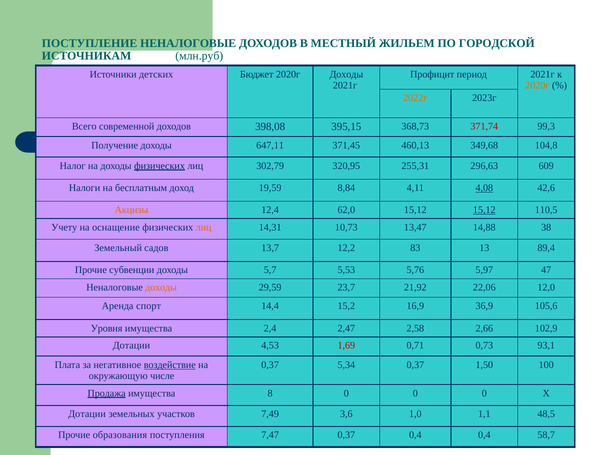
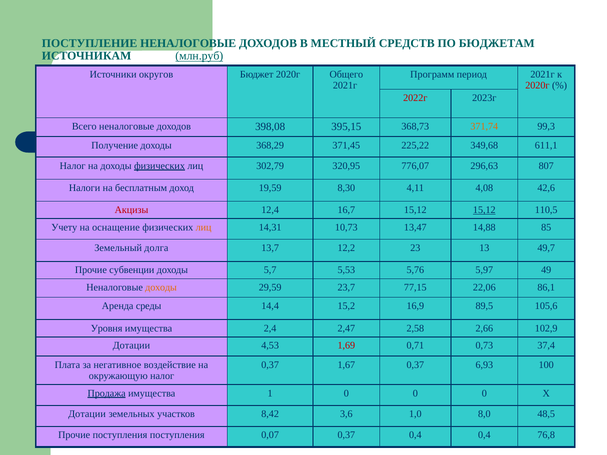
ЖИЛЬЕМ: ЖИЛЬЕМ -> СРЕДСТВ
ГОРОДСКОЙ: ГОРОДСКОЙ -> БЮДЖЕТАМ
млн.руб underline: none -> present
детских: детских -> округов
2020г Доходы: Доходы -> Общего
Профицит: Профицит -> Программ
2020г at (537, 85) colour: orange -> red
2022г colour: orange -> red
Всего современной: современной -> неналоговые
371,74 colour: red -> orange
647,11: 647,11 -> 368,29
460,13: 460,13 -> 225,22
104,8: 104,8 -> 611,1
255,31: 255,31 -> 776,07
609: 609 -> 807
8,84: 8,84 -> 8,30
4,08 underline: present -> none
Акцизы colour: orange -> red
62,0: 62,0 -> 16,7
38: 38 -> 85
садов: садов -> долга
83: 83 -> 23
89,4: 89,4 -> 49,7
47: 47 -> 49
21,92: 21,92 -> 77,15
12,0: 12,0 -> 86,1
спорт: спорт -> среды
36,9: 36,9 -> 89,5
93,1: 93,1 -> 37,4
воздействие underline: present -> none
5,34: 5,34 -> 1,67
1,50: 1,50 -> 6,93
окружающую числе: числе -> налог
8: 8 -> 1
7,49: 7,49 -> 8,42
1,1: 1,1 -> 8,0
Прочие образования: образования -> поступления
7,47: 7,47 -> 0,07
58,7: 58,7 -> 76,8
